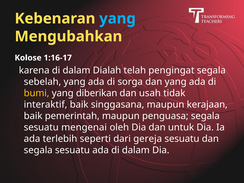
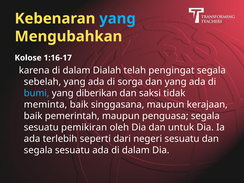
bumi colour: yellow -> light blue
usah: usah -> saksi
interaktif: interaktif -> meminta
mengenai: mengenai -> pemikiran
gereja: gereja -> negeri
